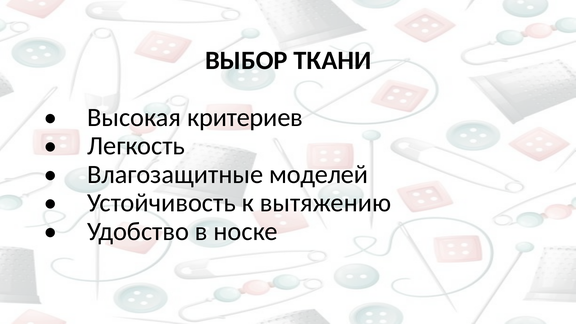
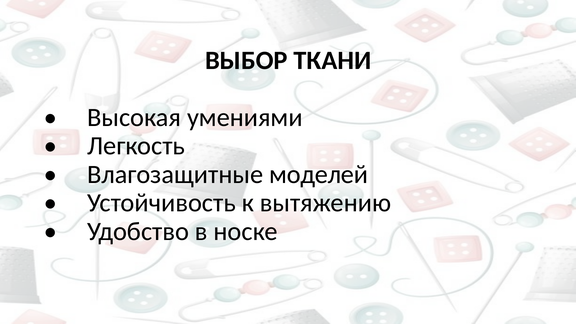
критериев: критериев -> умениями
